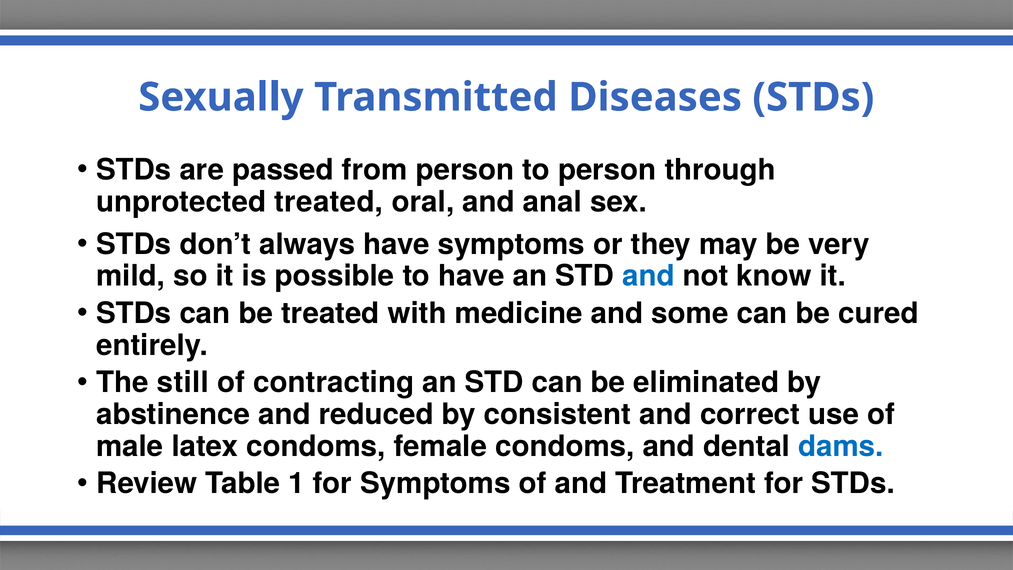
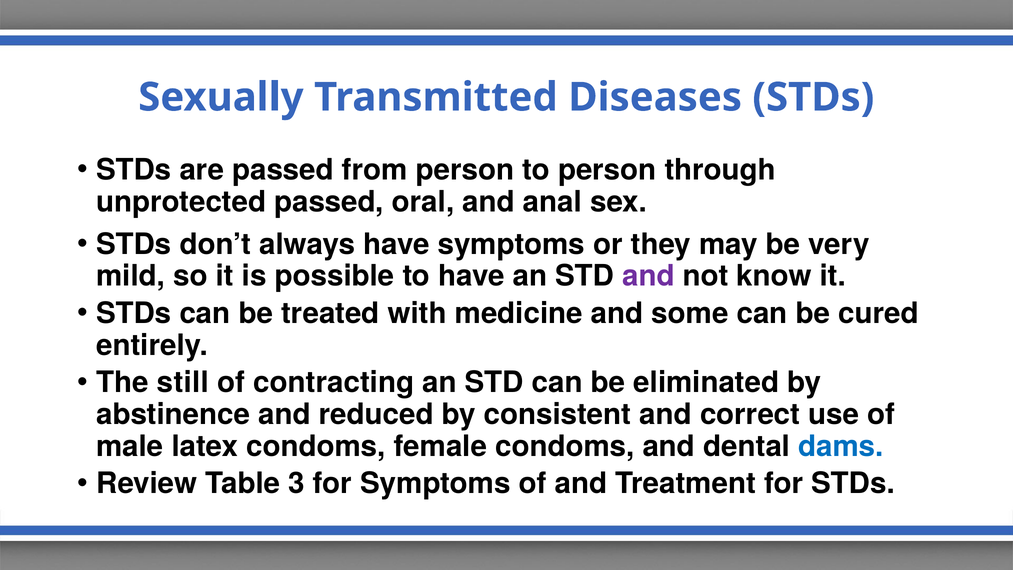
unprotected treated: treated -> passed
and at (648, 276) colour: blue -> purple
1: 1 -> 3
